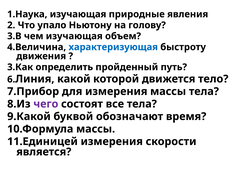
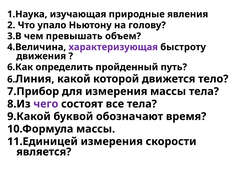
чем изучающая: изучающая -> превышать
характеризующая colour: blue -> purple
3.Как: 3.Как -> 6.Как
